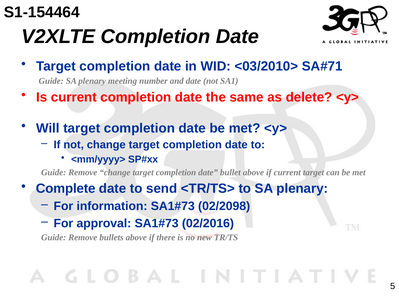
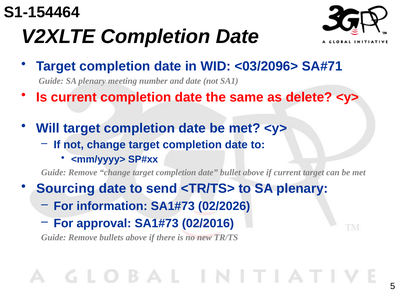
<03/2010>: <03/2010> -> <03/2096>
Complete: Complete -> Sourcing
02/2098: 02/2098 -> 02/2026
